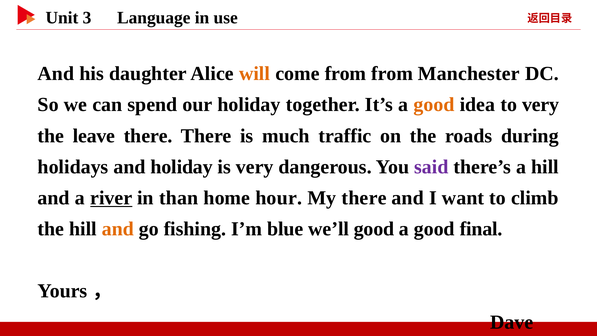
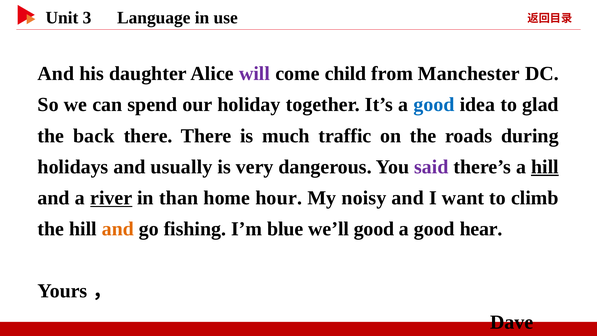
will colour: orange -> purple
come from: from -> child
good at (434, 105) colour: orange -> blue
to very: very -> glad
leave: leave -> back
and holiday: holiday -> usually
hill at (545, 167) underline: none -> present
My there: there -> noisy
final: final -> hear
